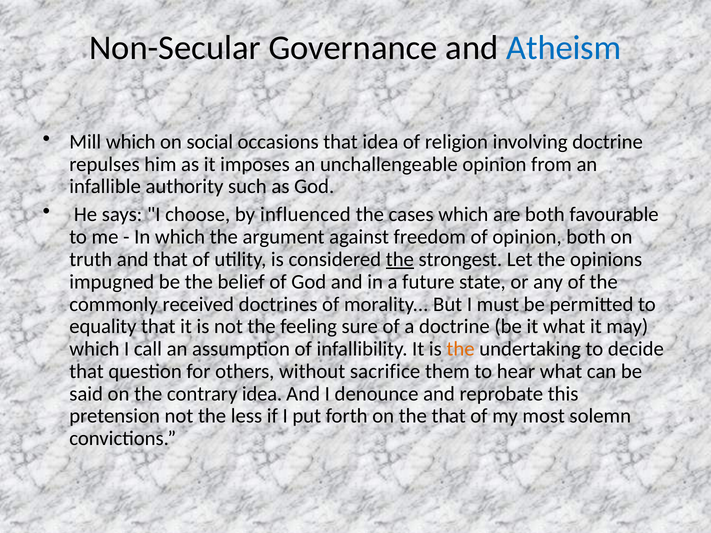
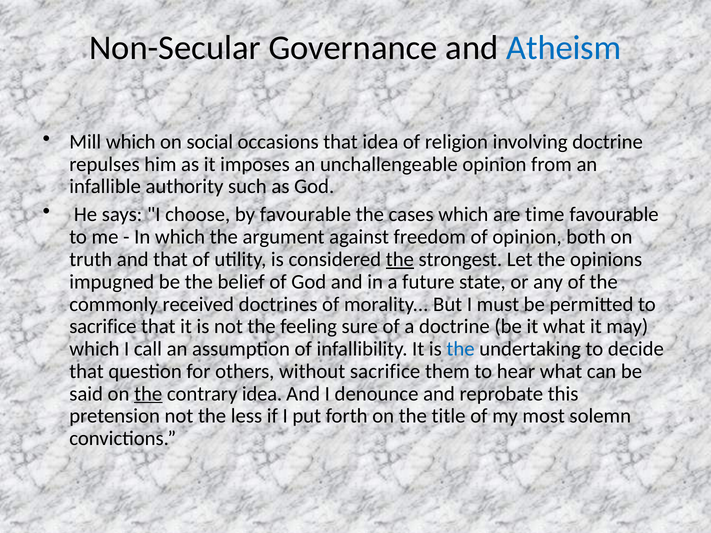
by influenced: influenced -> favourable
are both: both -> time
equality at (103, 327): equality -> sacrifice
the at (461, 349) colour: orange -> blue
the at (148, 394) underline: none -> present
the that: that -> title
